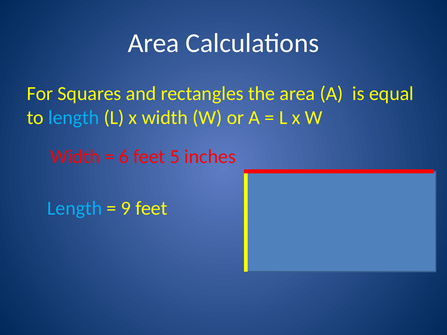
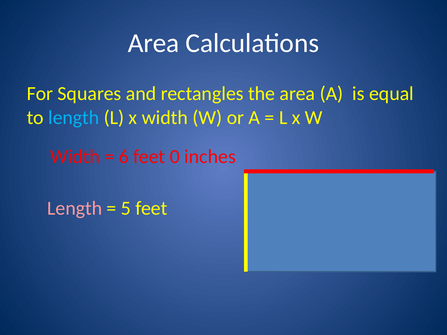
5: 5 -> 0
Length at (75, 209) colour: light blue -> pink
9: 9 -> 5
